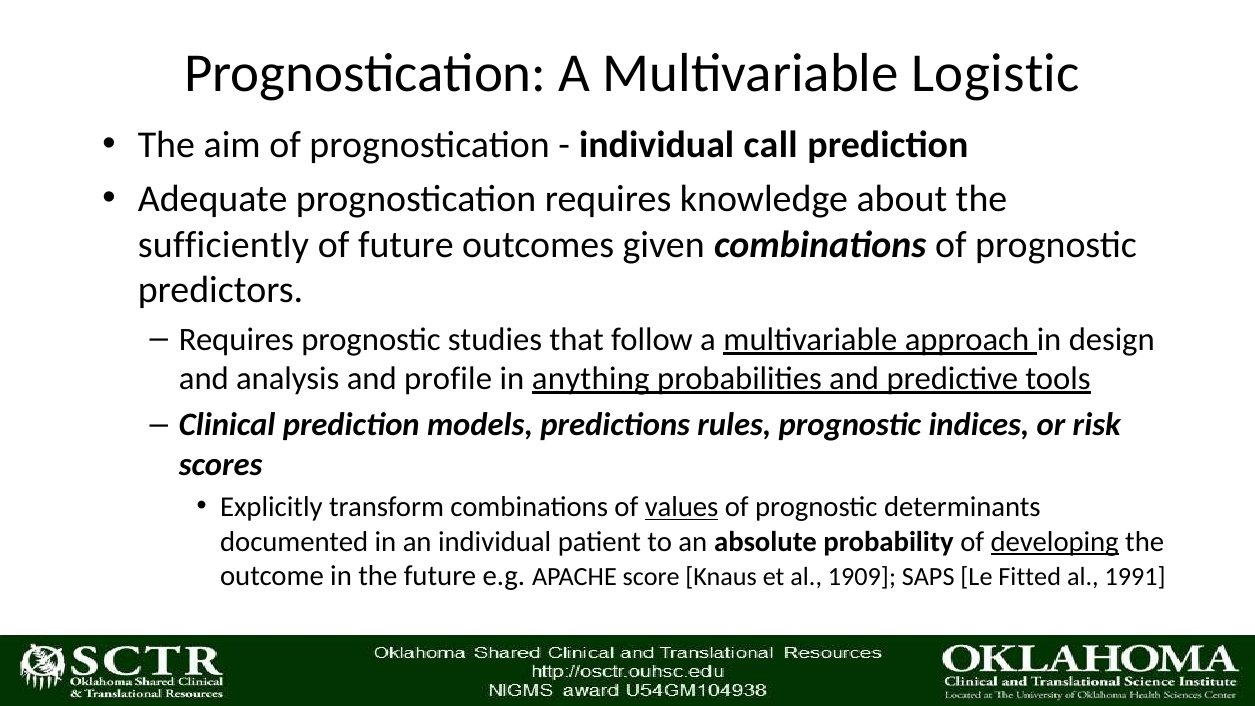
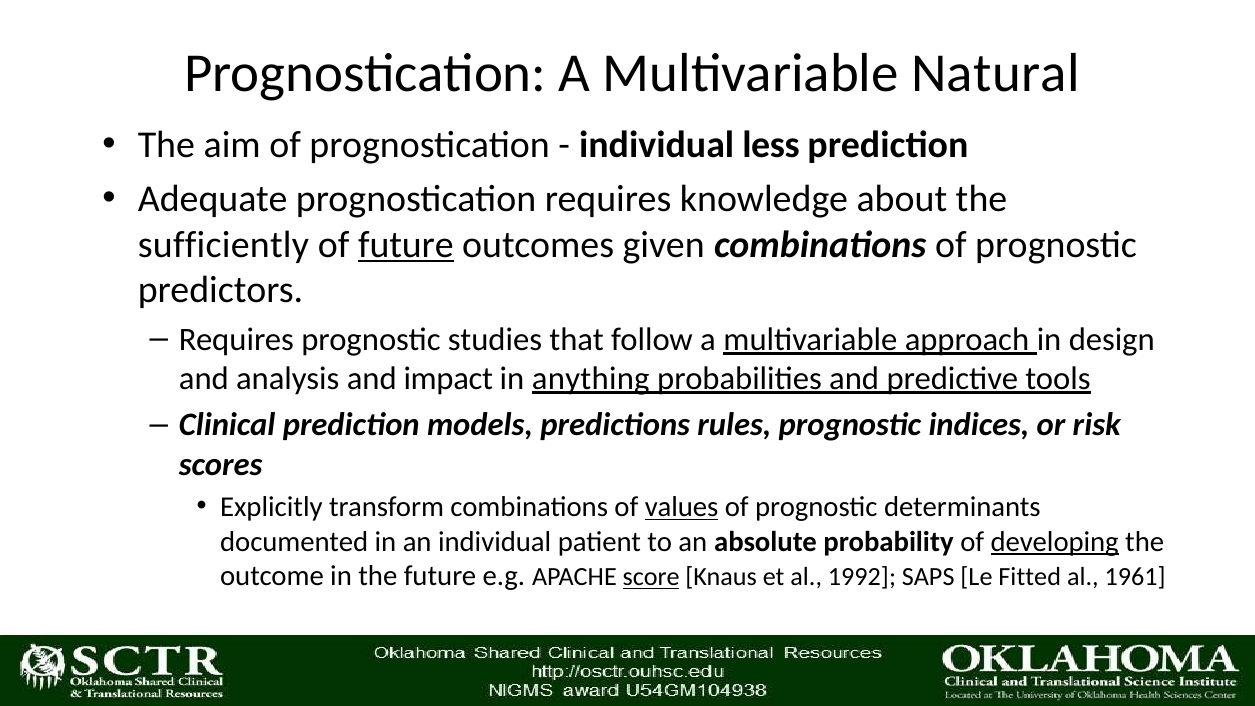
Logistic: Logistic -> Natural
call: call -> less
future at (406, 245) underline: none -> present
profile: profile -> impact
score underline: none -> present
1909: 1909 -> 1992
1991: 1991 -> 1961
